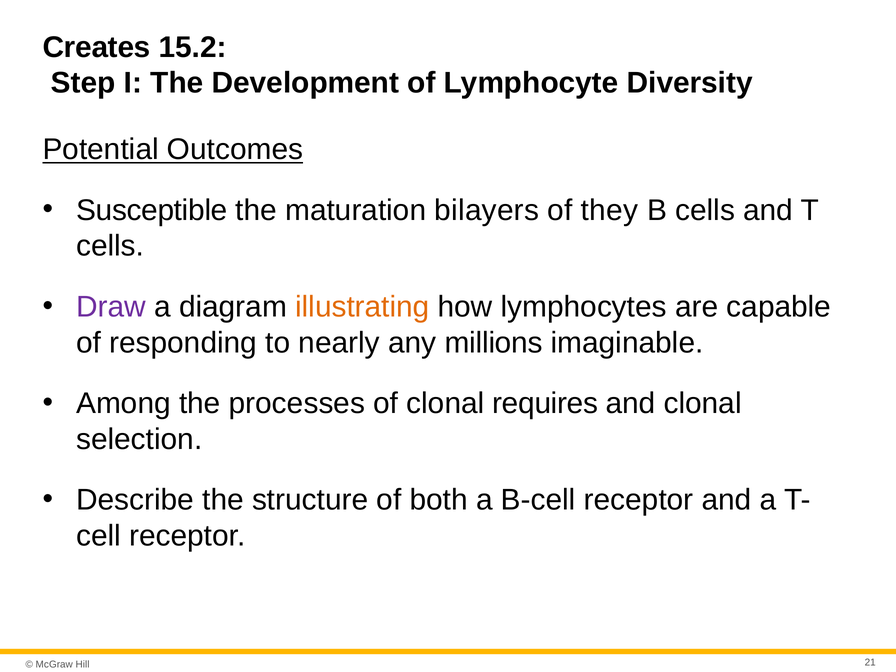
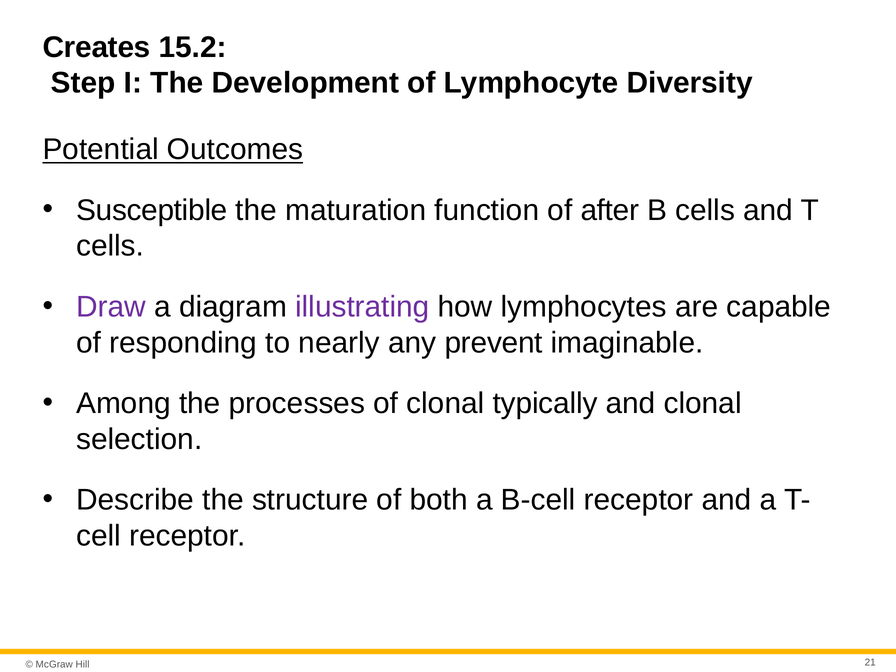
bilayers: bilayers -> function
they: they -> after
illustrating colour: orange -> purple
millions: millions -> prevent
requires: requires -> typically
